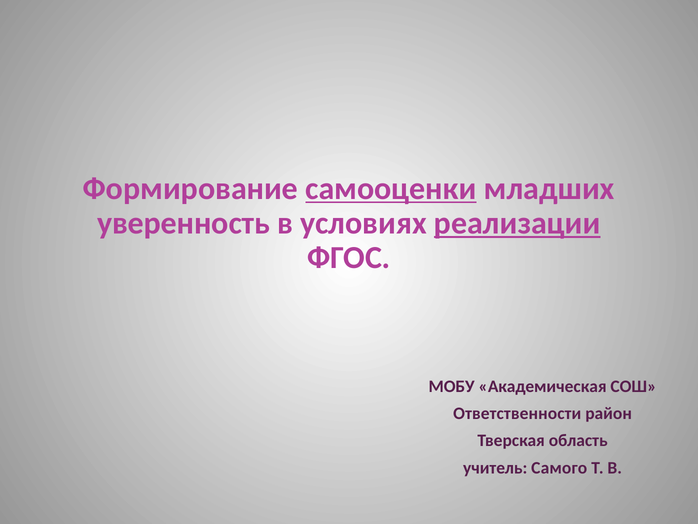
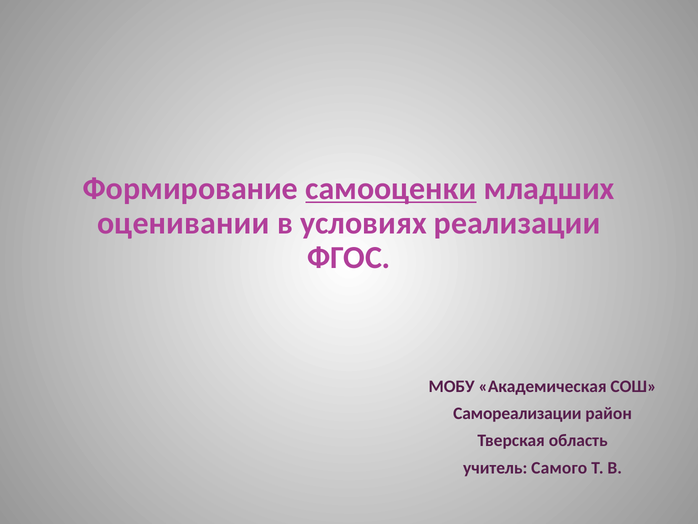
уверенность: уверенность -> оценивании
реализации underline: present -> none
Ответственности: Ответственности -> Самореализации
